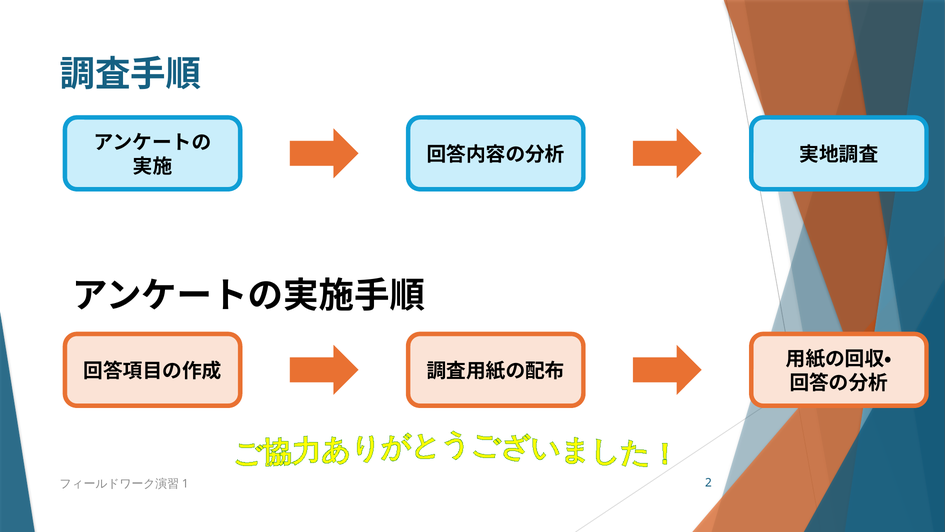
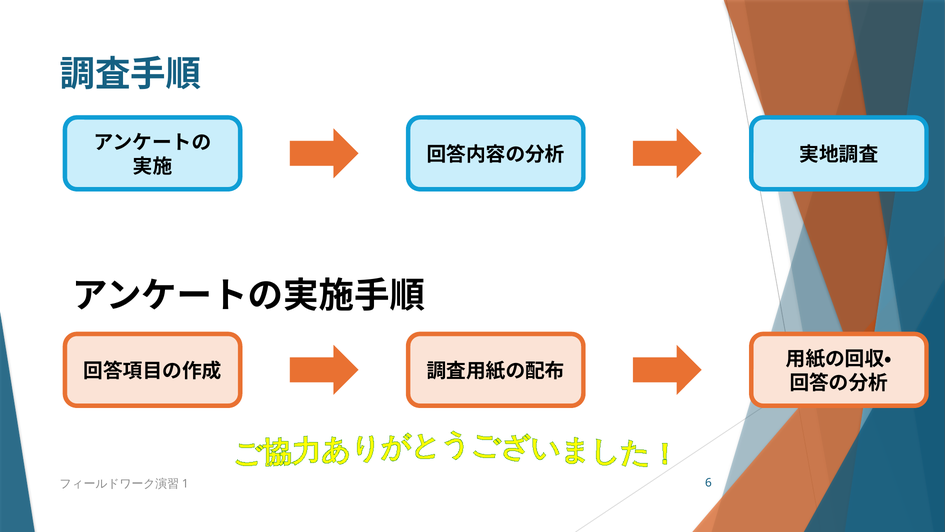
2: 2 -> 6
